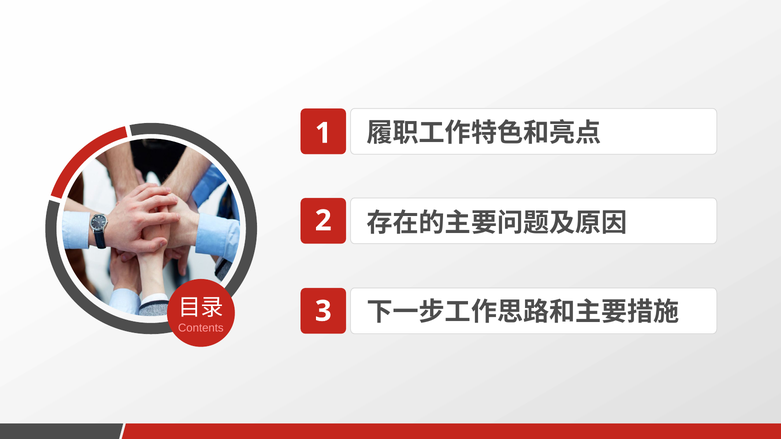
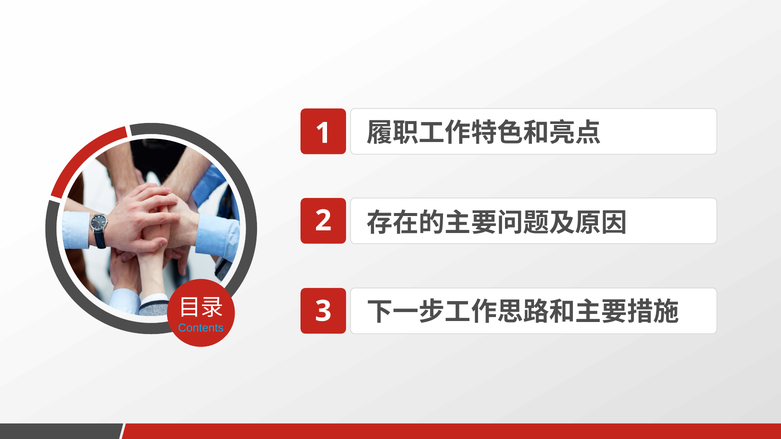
Contents colour: pink -> light blue
